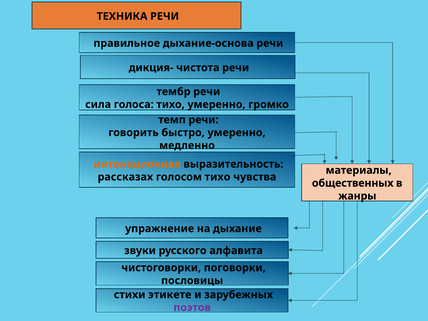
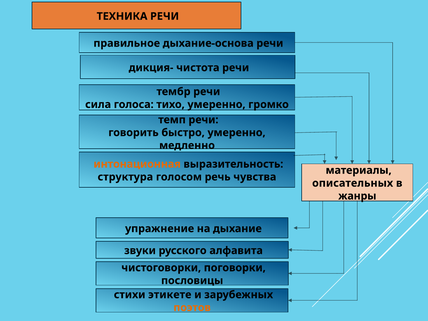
рассказах: рассказах -> структура
голосом тихо: тихо -> речь
общественных: общественных -> описательных
поэтов colour: purple -> orange
